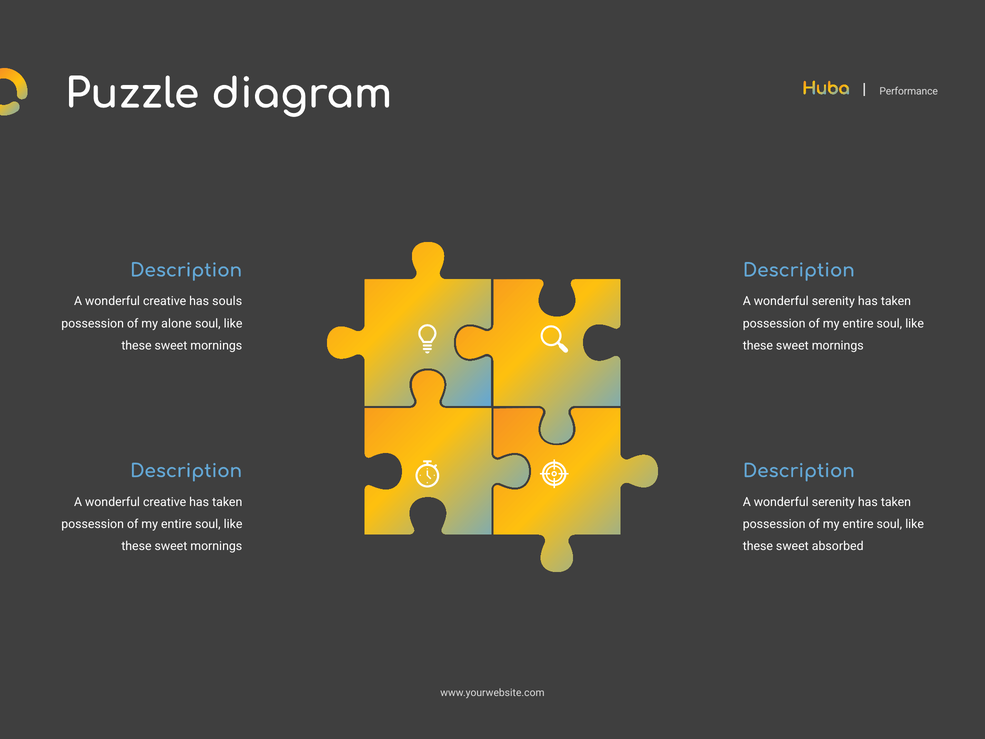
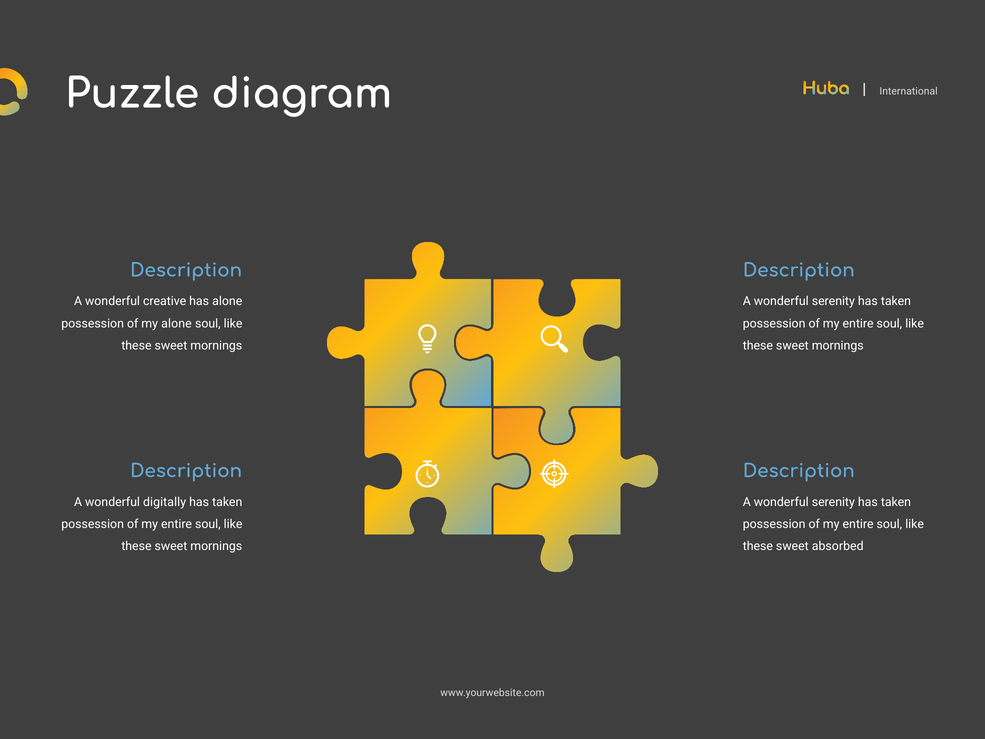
Performance: Performance -> International
has souls: souls -> alone
creative at (165, 502): creative -> digitally
